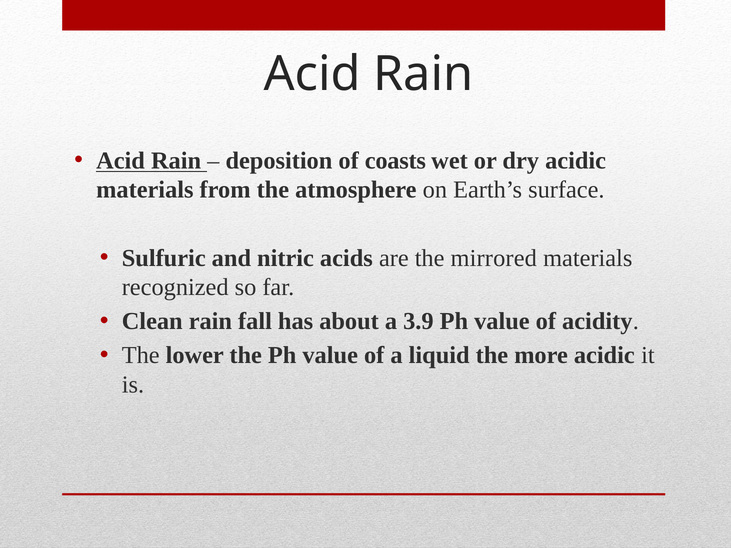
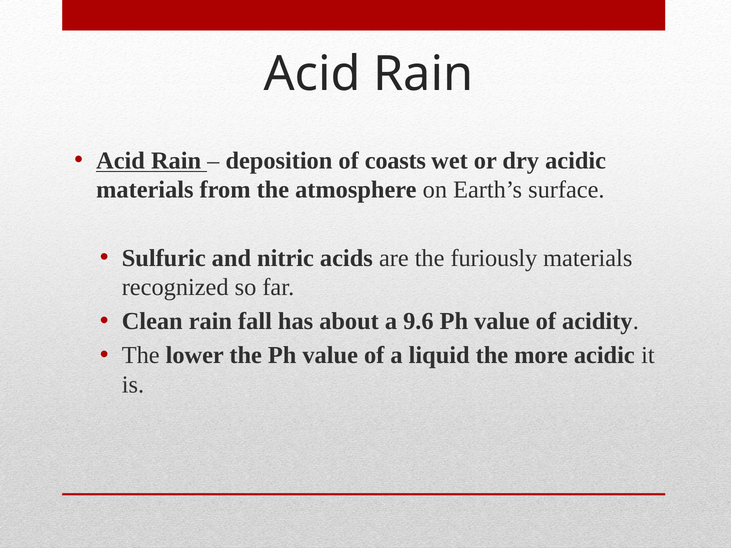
mirrored: mirrored -> furiously
3.9: 3.9 -> 9.6
